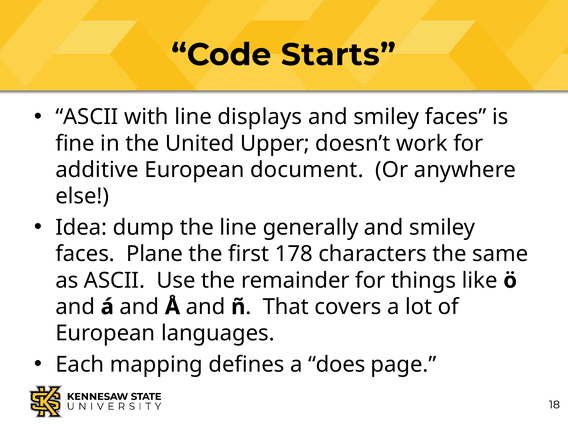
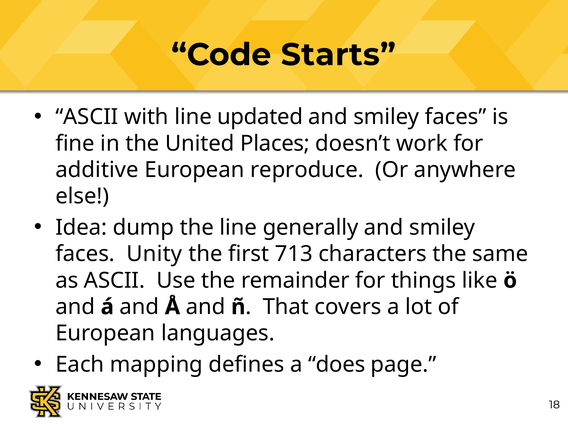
displays: displays -> updated
Upper: Upper -> Places
document: document -> reproduce
Plane: Plane -> Unity
178: 178 -> 713
